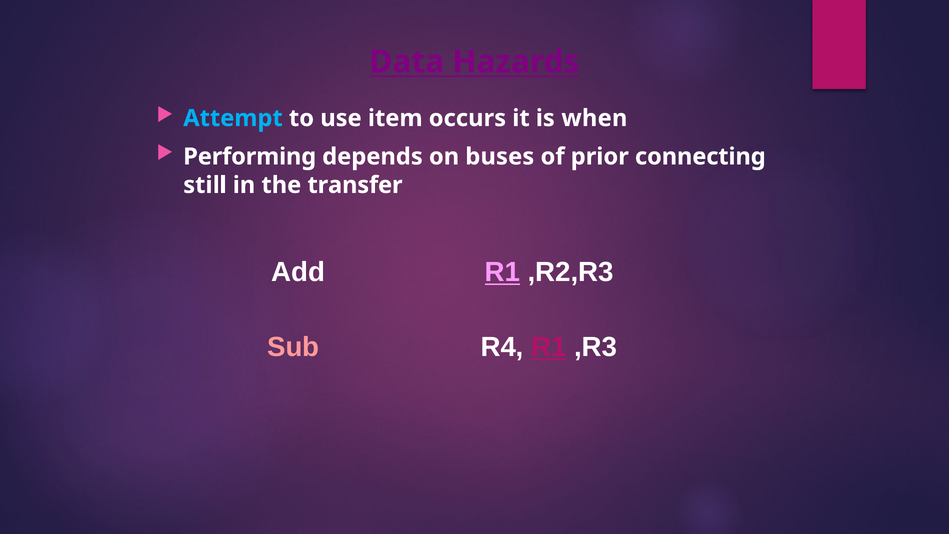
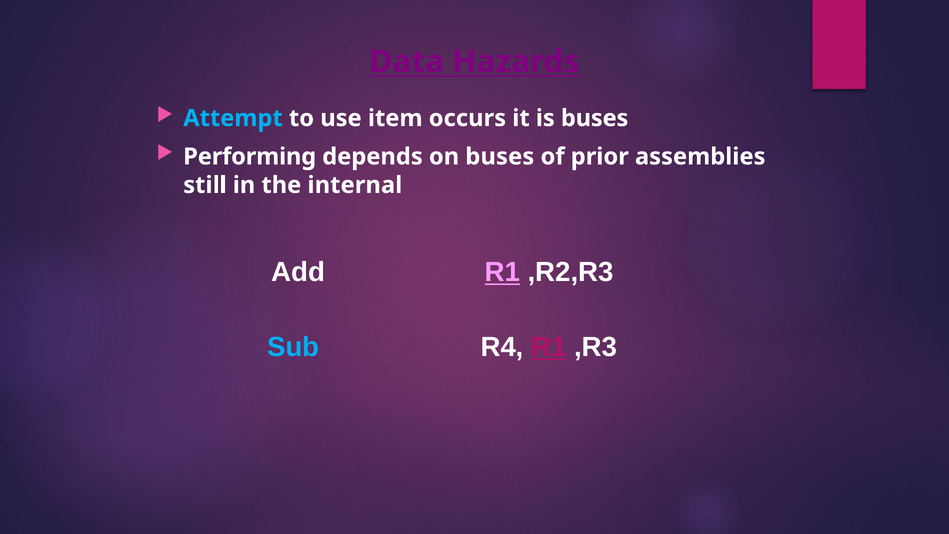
is when: when -> buses
connecting: connecting -> assemblies
transfer: transfer -> internal
Sub colour: pink -> light blue
